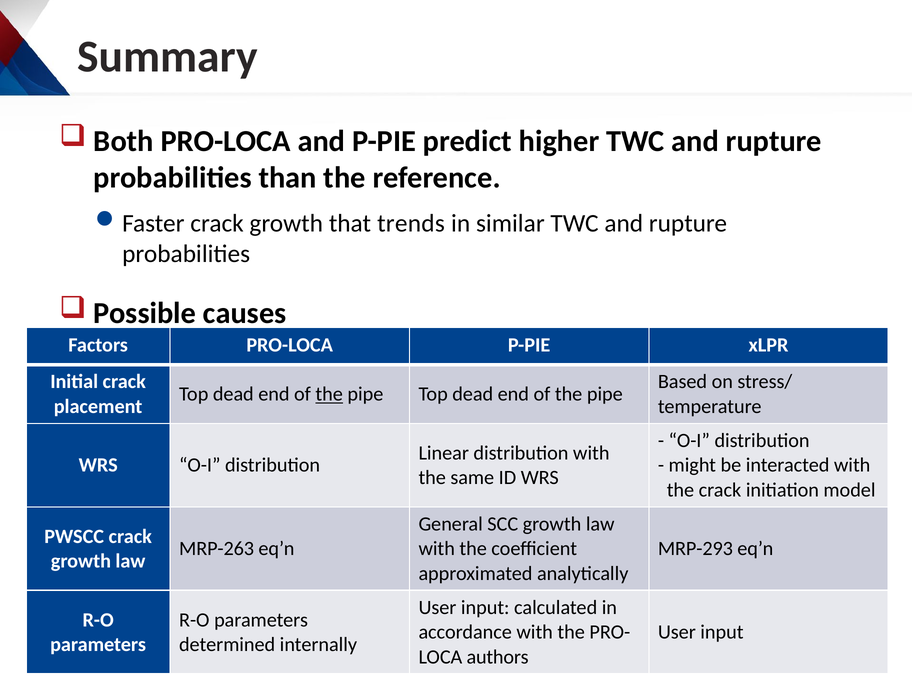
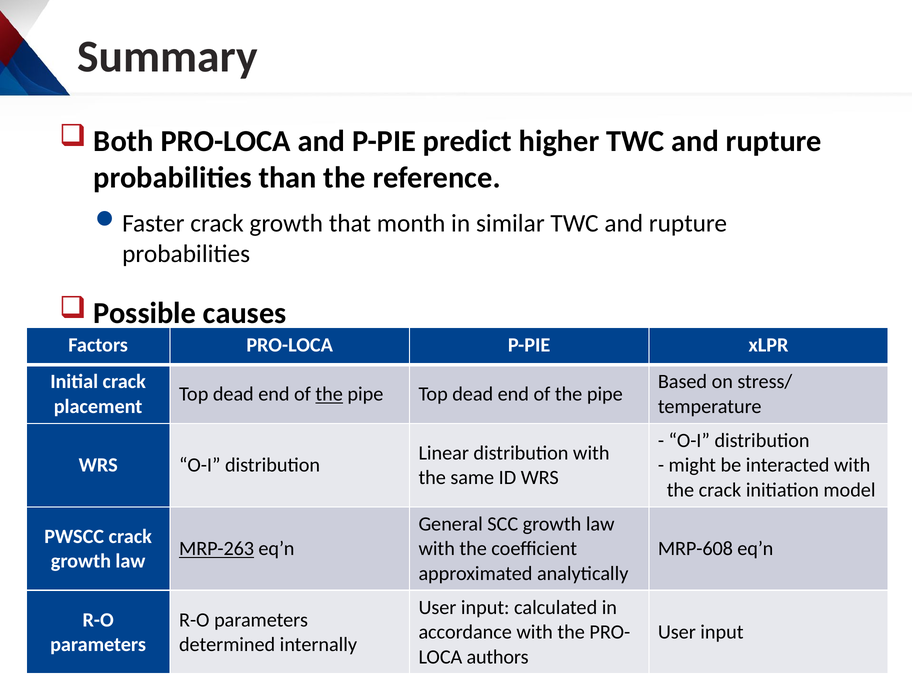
trends: trends -> month
MRP-263 underline: none -> present
MRP-293: MRP-293 -> MRP-608
